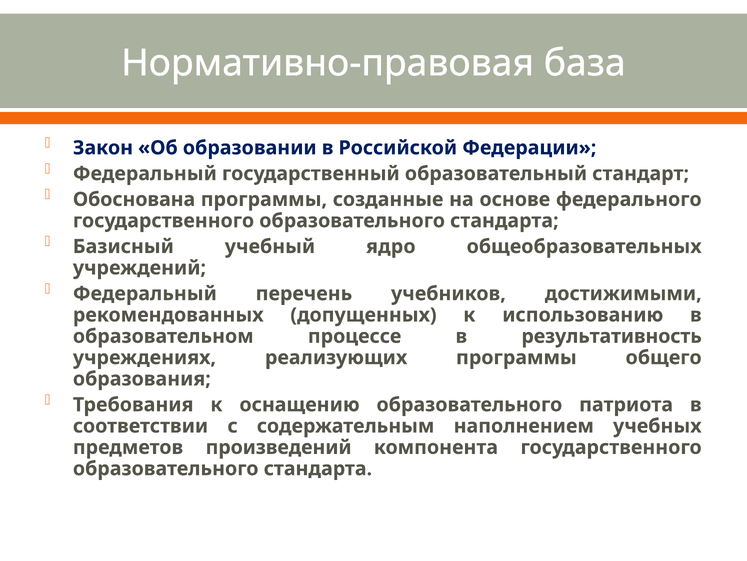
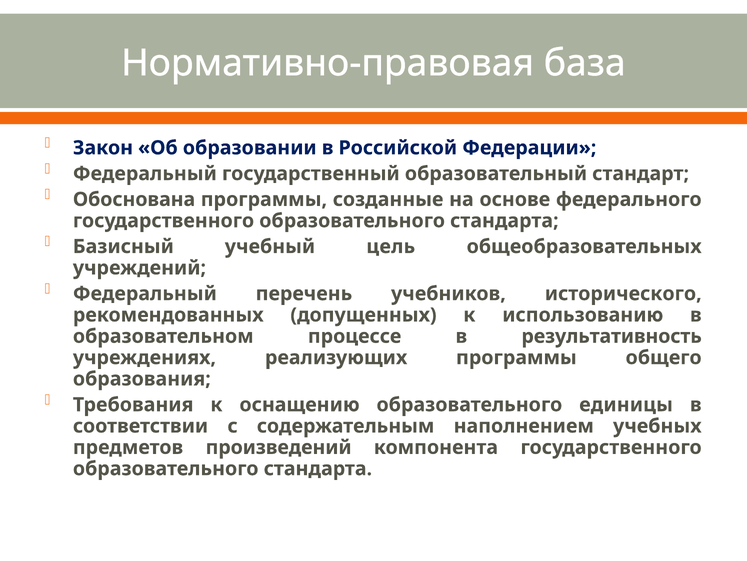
ядро: ядро -> цель
достижимыми: достижимыми -> исторического
патриота: патриота -> единицы
